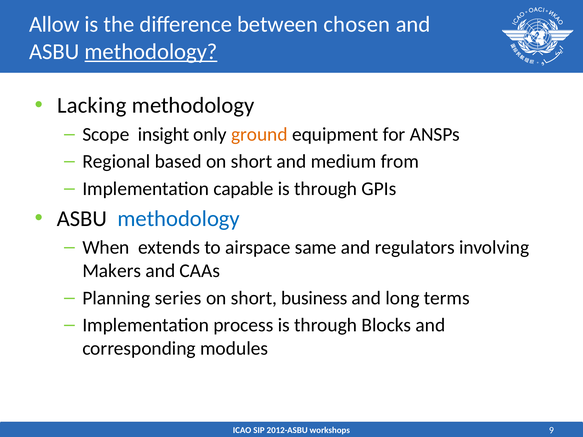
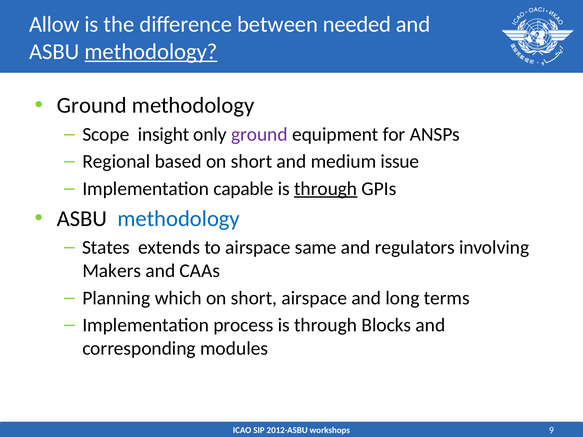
chosen: chosen -> needed
Lacking at (92, 106): Lacking -> Ground
ground at (259, 134) colour: orange -> purple
from: from -> issue
through at (326, 189) underline: none -> present
When: When -> States
series: series -> which
short business: business -> airspace
